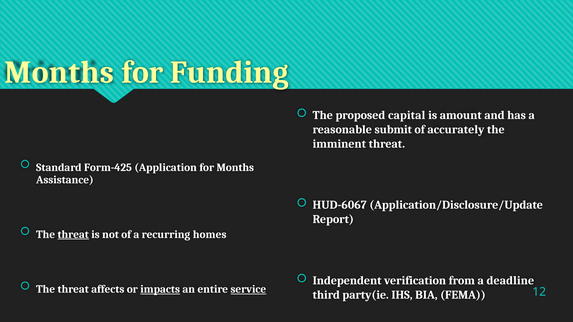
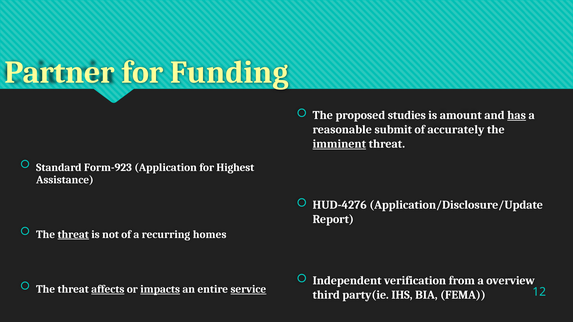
Months at (59, 72): Months -> Partner
capital: capital -> studies
has underline: none -> present
imminent underline: none -> present
Form-425: Form-425 -> Form-923
for Months: Months -> Highest
HUD-6067: HUD-6067 -> HUD-4276
deadline: deadline -> overview
affects underline: none -> present
